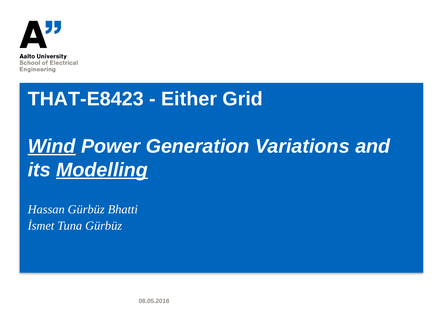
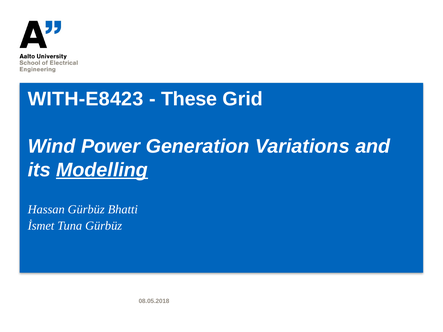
THAT-E8423: THAT-E8423 -> WITH-E8423
Either: Either -> These
Wind underline: present -> none
